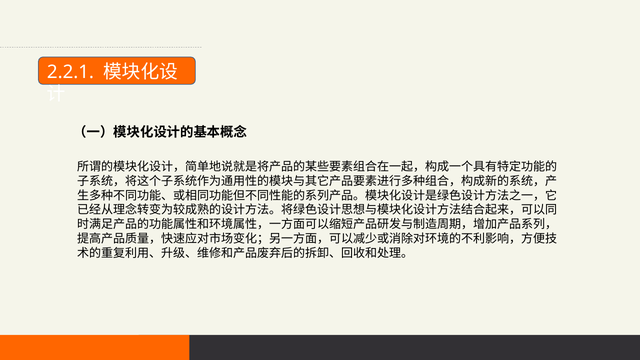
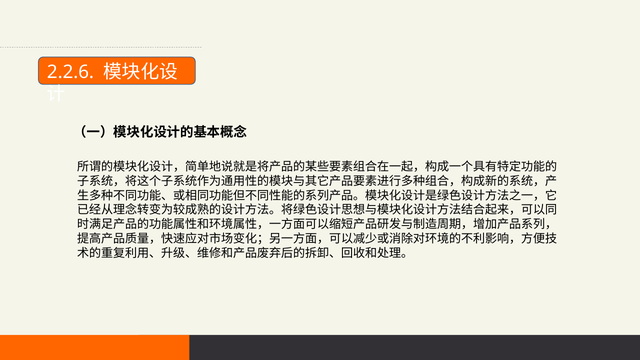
2.2.1: 2.2.1 -> 2.2.6
